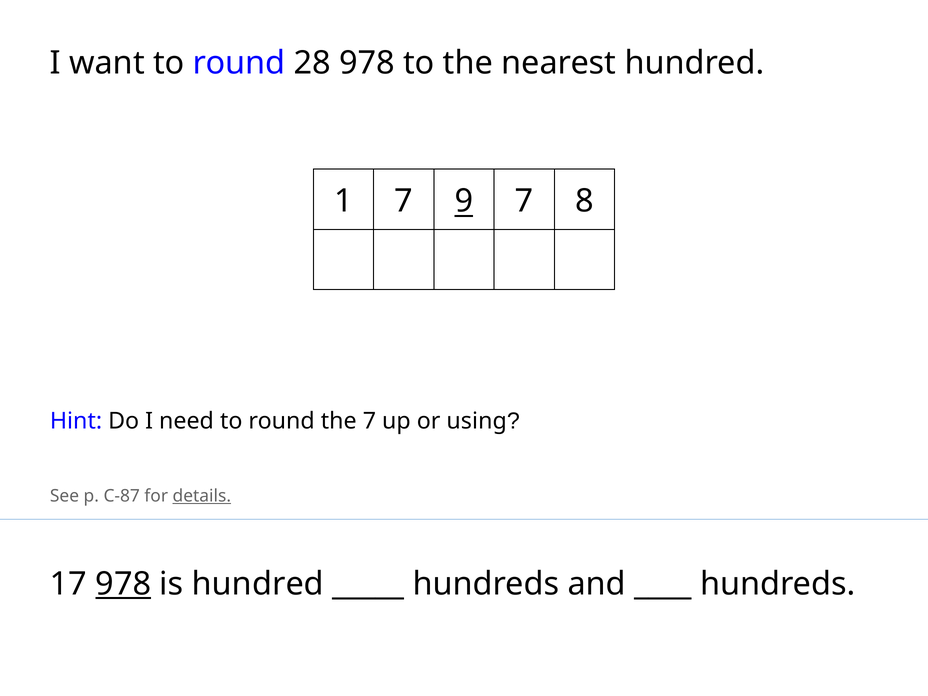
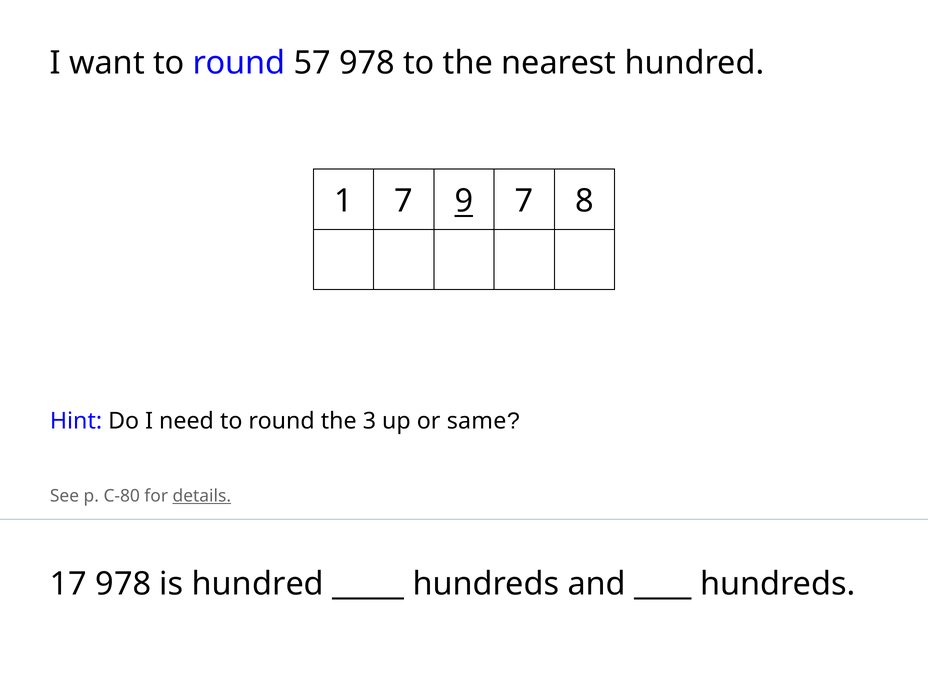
28: 28 -> 57
the 7: 7 -> 3
using: using -> same
C-87: C-87 -> C-80
978 at (123, 584) underline: present -> none
